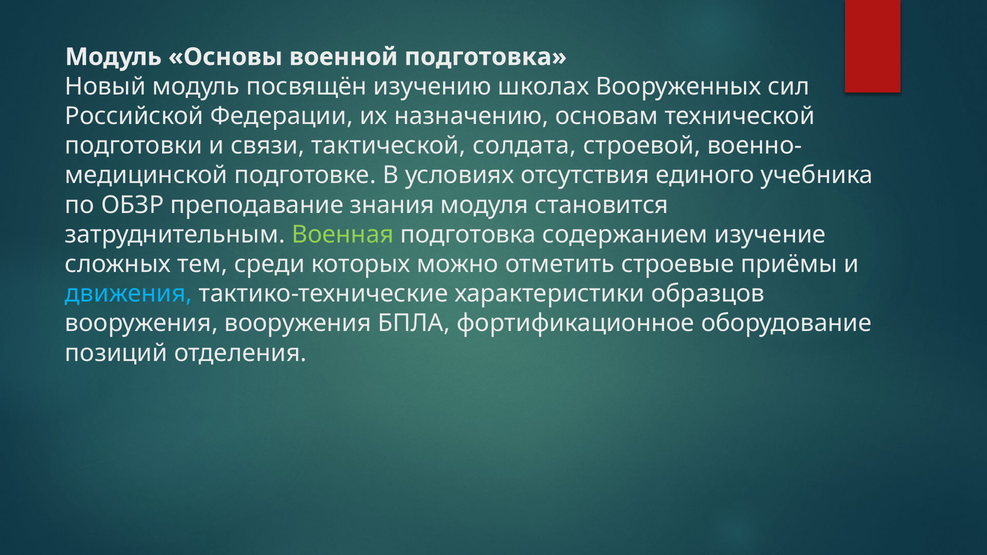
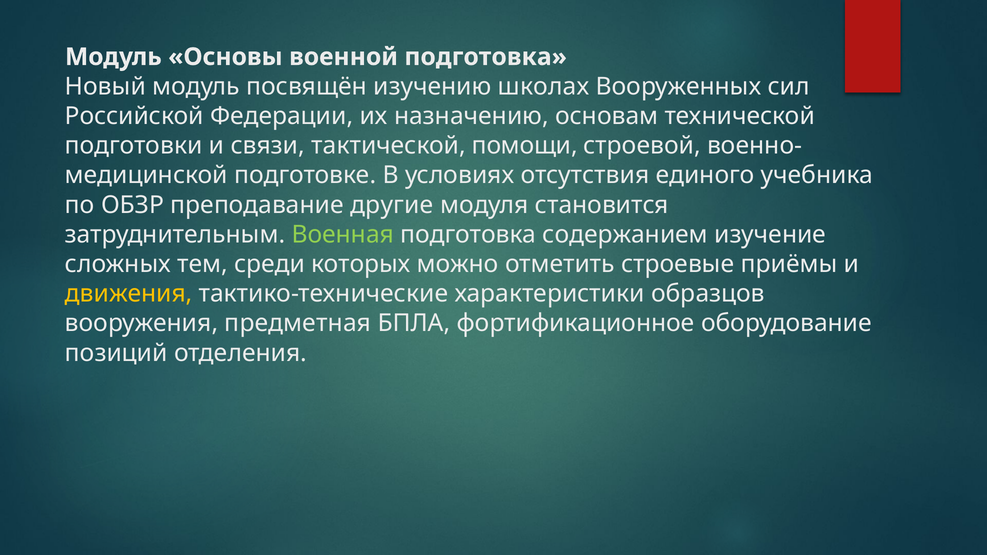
солдата: солдата -> помощи
знания: знания -> другие
движения colour: light blue -> yellow
вооружения вооружения: вооружения -> предметная
